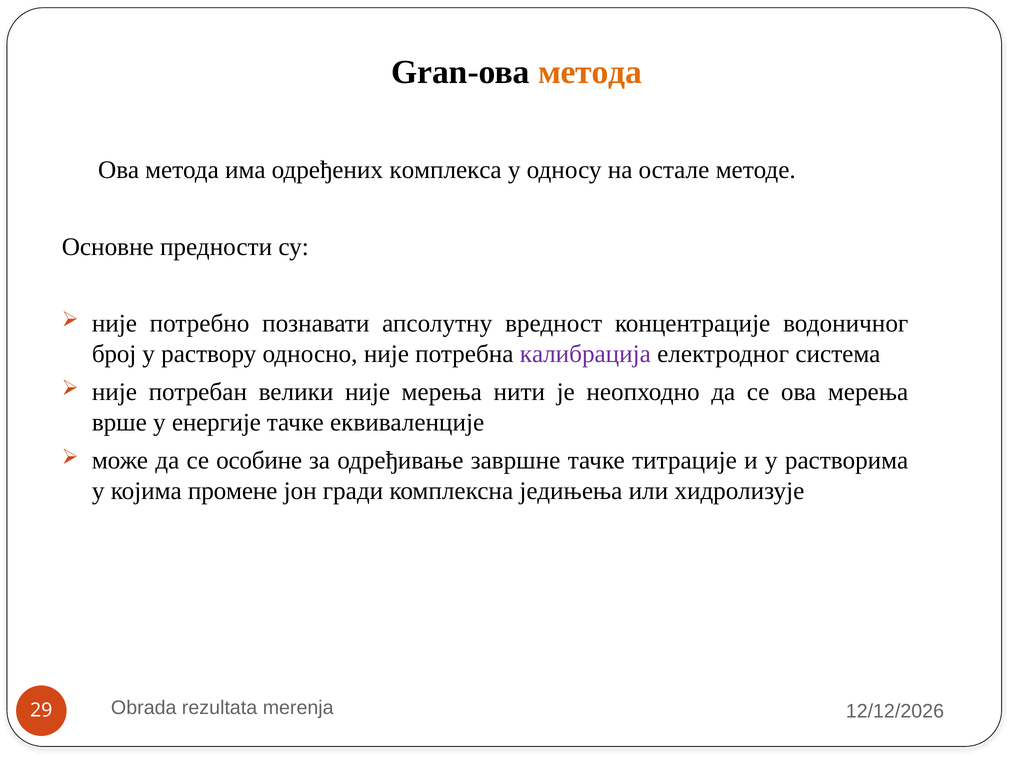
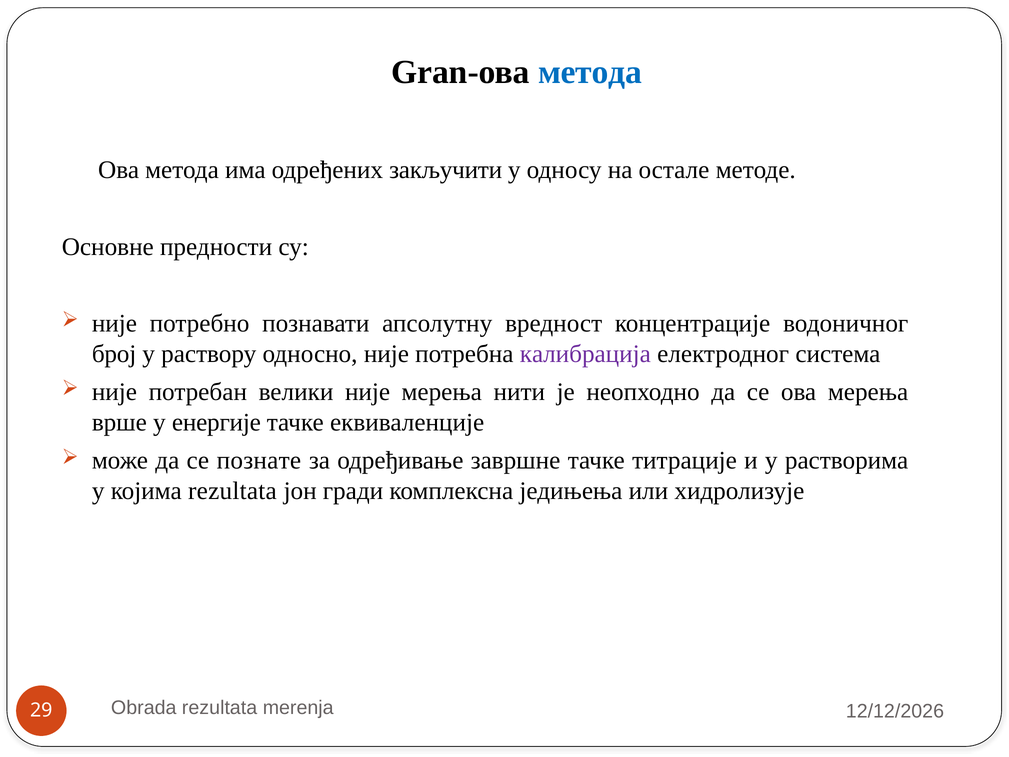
метода at (590, 72) colour: orange -> blue
комплекса: комплекса -> закључити
особине: особине -> познате
којима промене: промене -> rezultata
